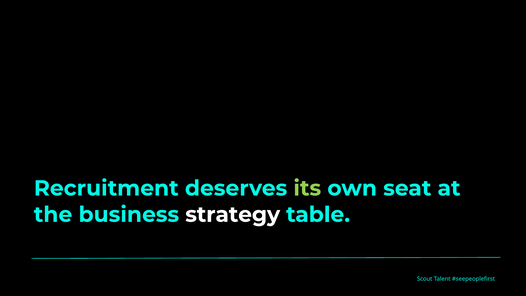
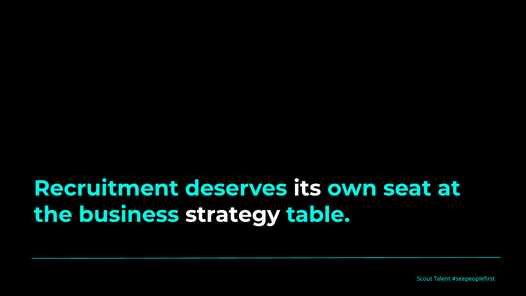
its colour: light green -> white
